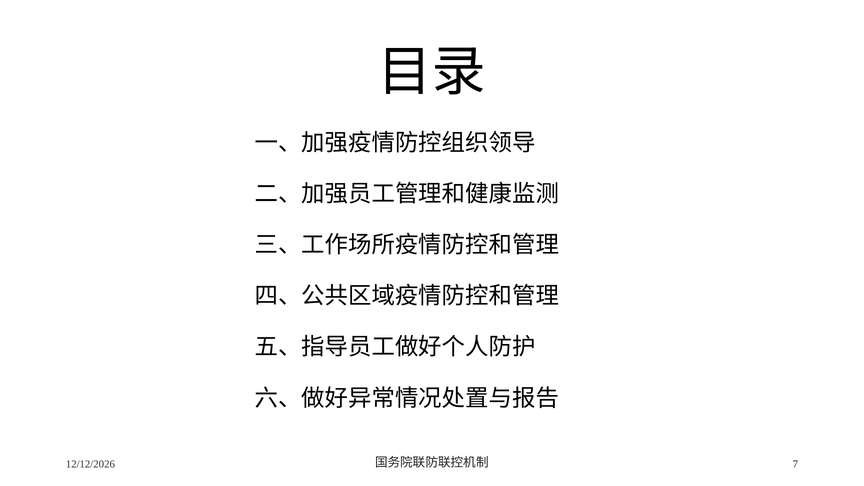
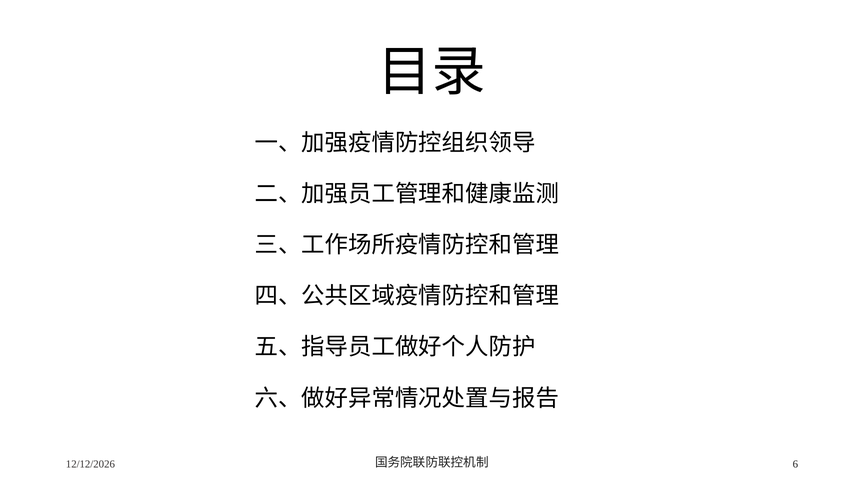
7: 7 -> 6
